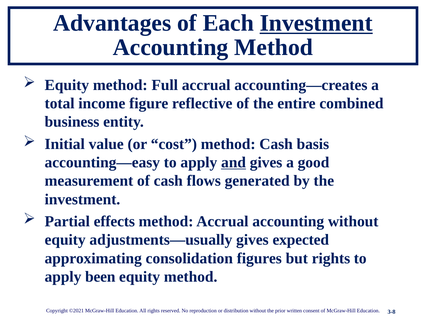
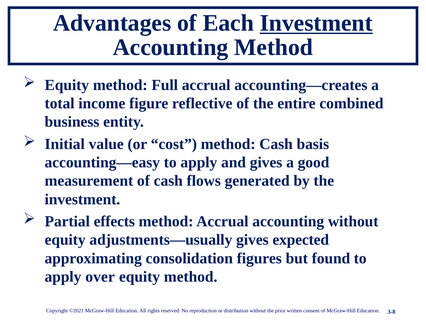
and underline: present -> none
but rights: rights -> found
been: been -> over
